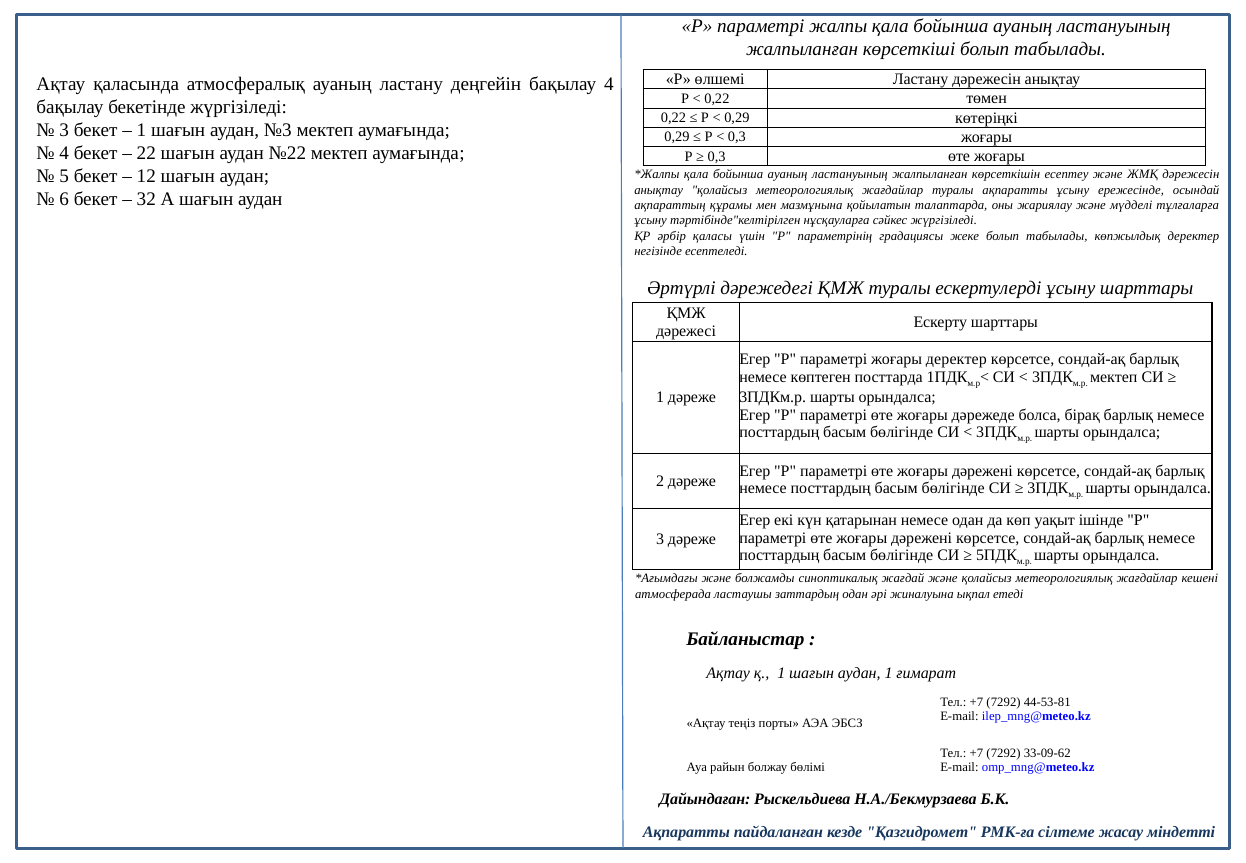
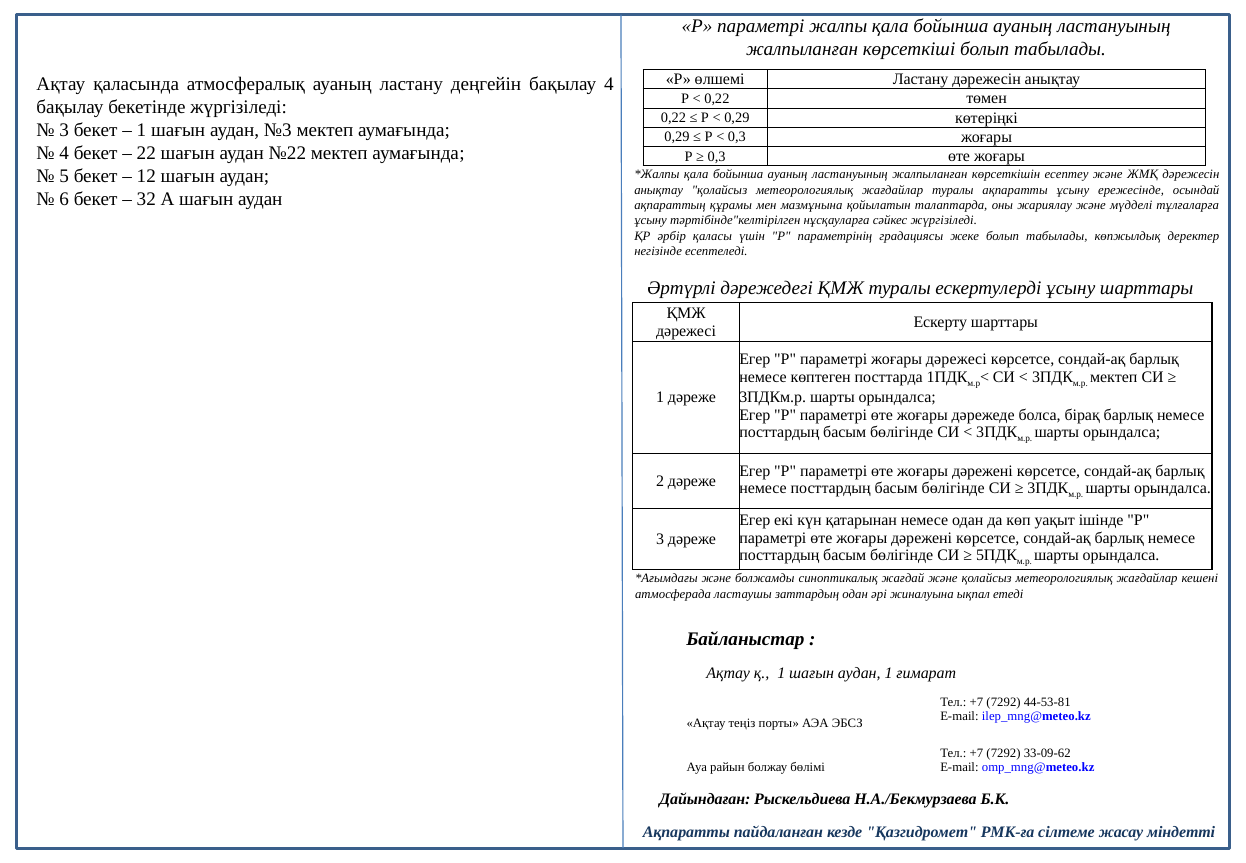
жоғары деректер: деректер -> дәрежесі
